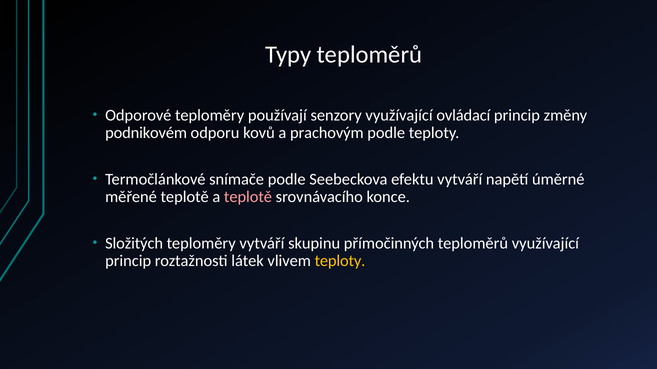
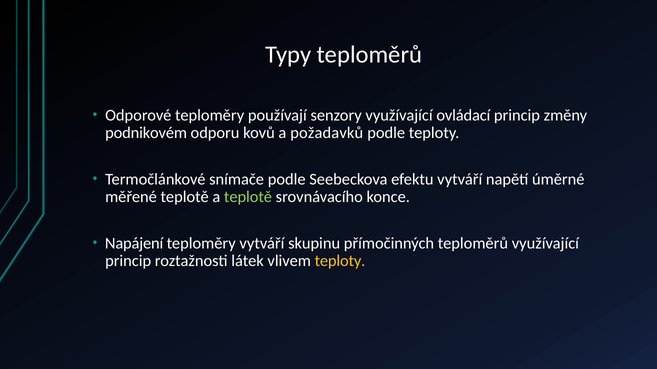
prachovým: prachovým -> požadavků
teplotě at (248, 197) colour: pink -> light green
Složitých: Složitých -> Napájení
